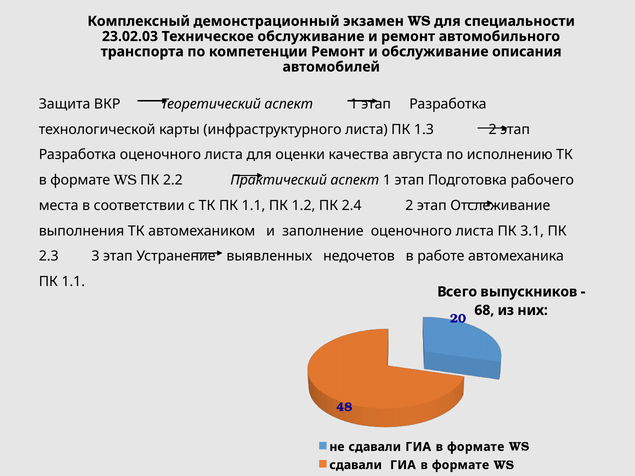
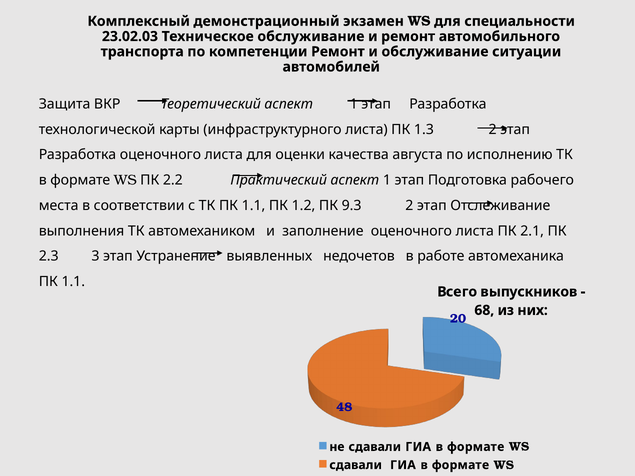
описания: описания -> ситуации
2.4: 2.4 -> 9.3
3.1: 3.1 -> 2.1
